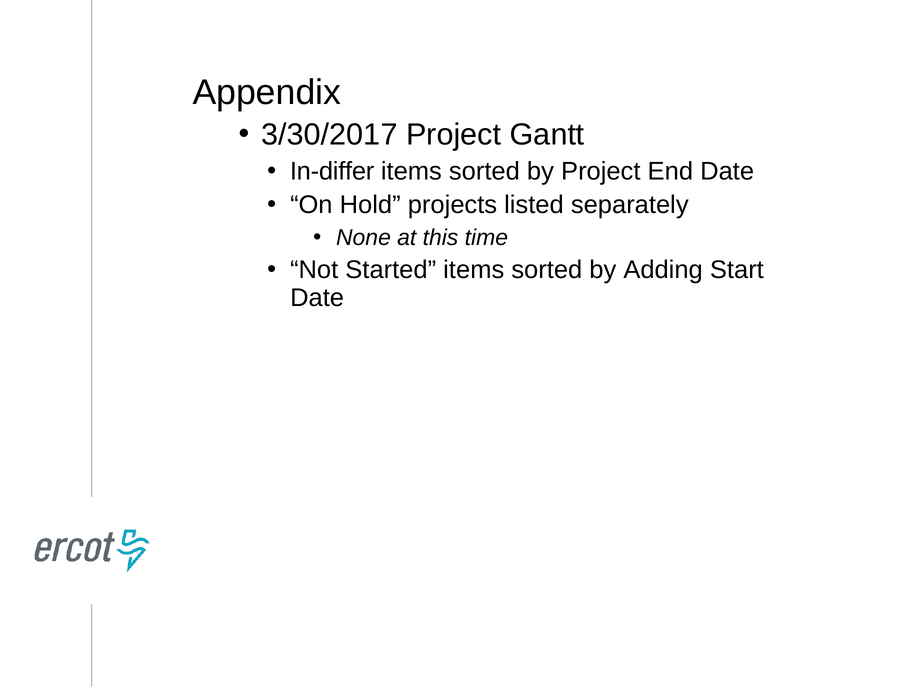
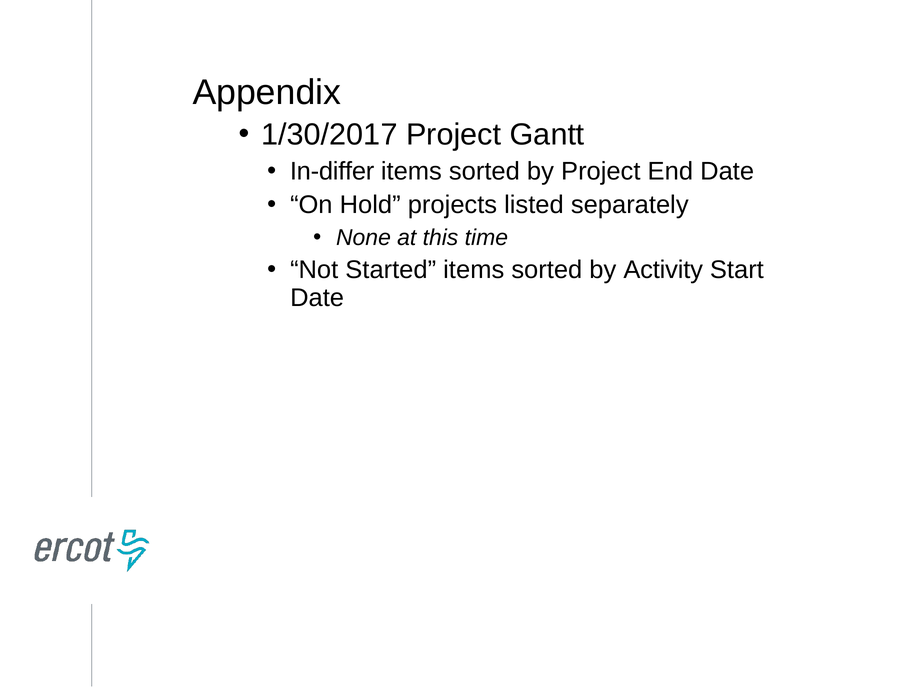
3/30/2017: 3/30/2017 -> 1/30/2017
Adding: Adding -> Activity
